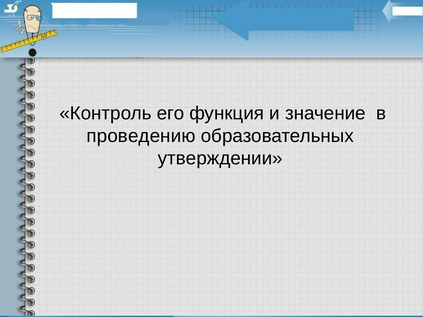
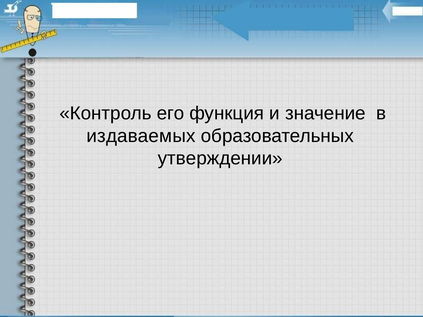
проведению: проведению -> издаваемых
